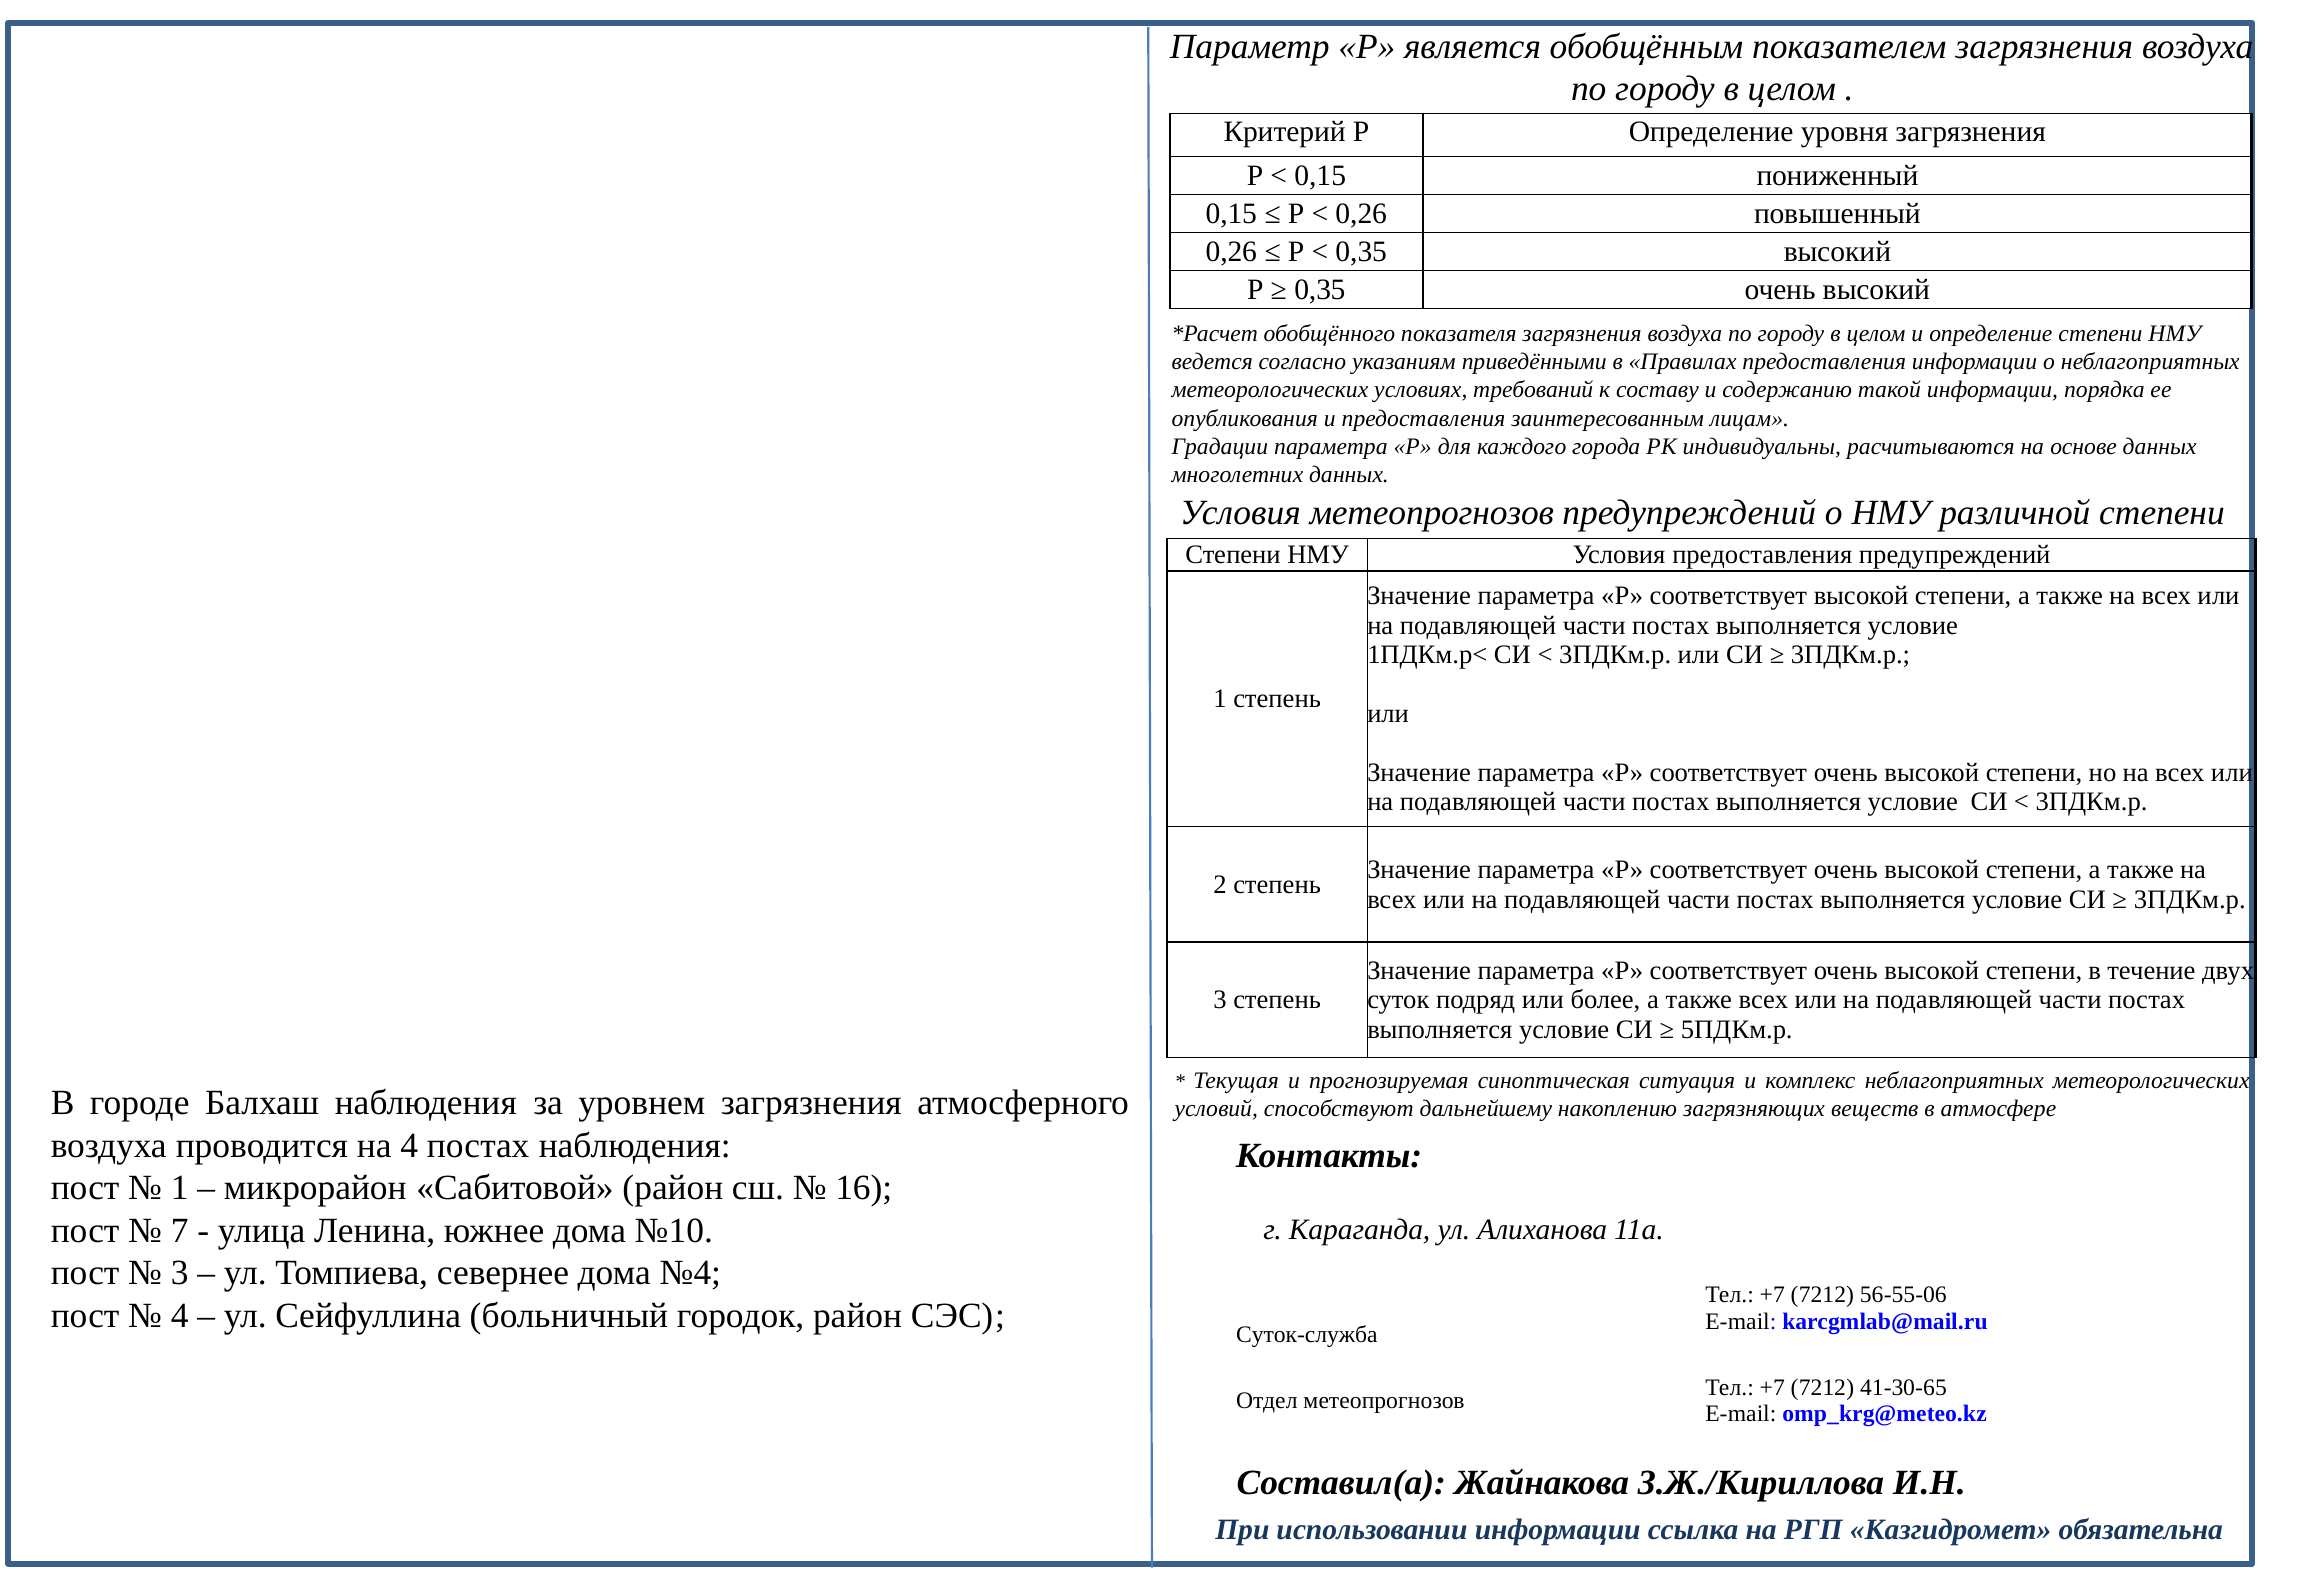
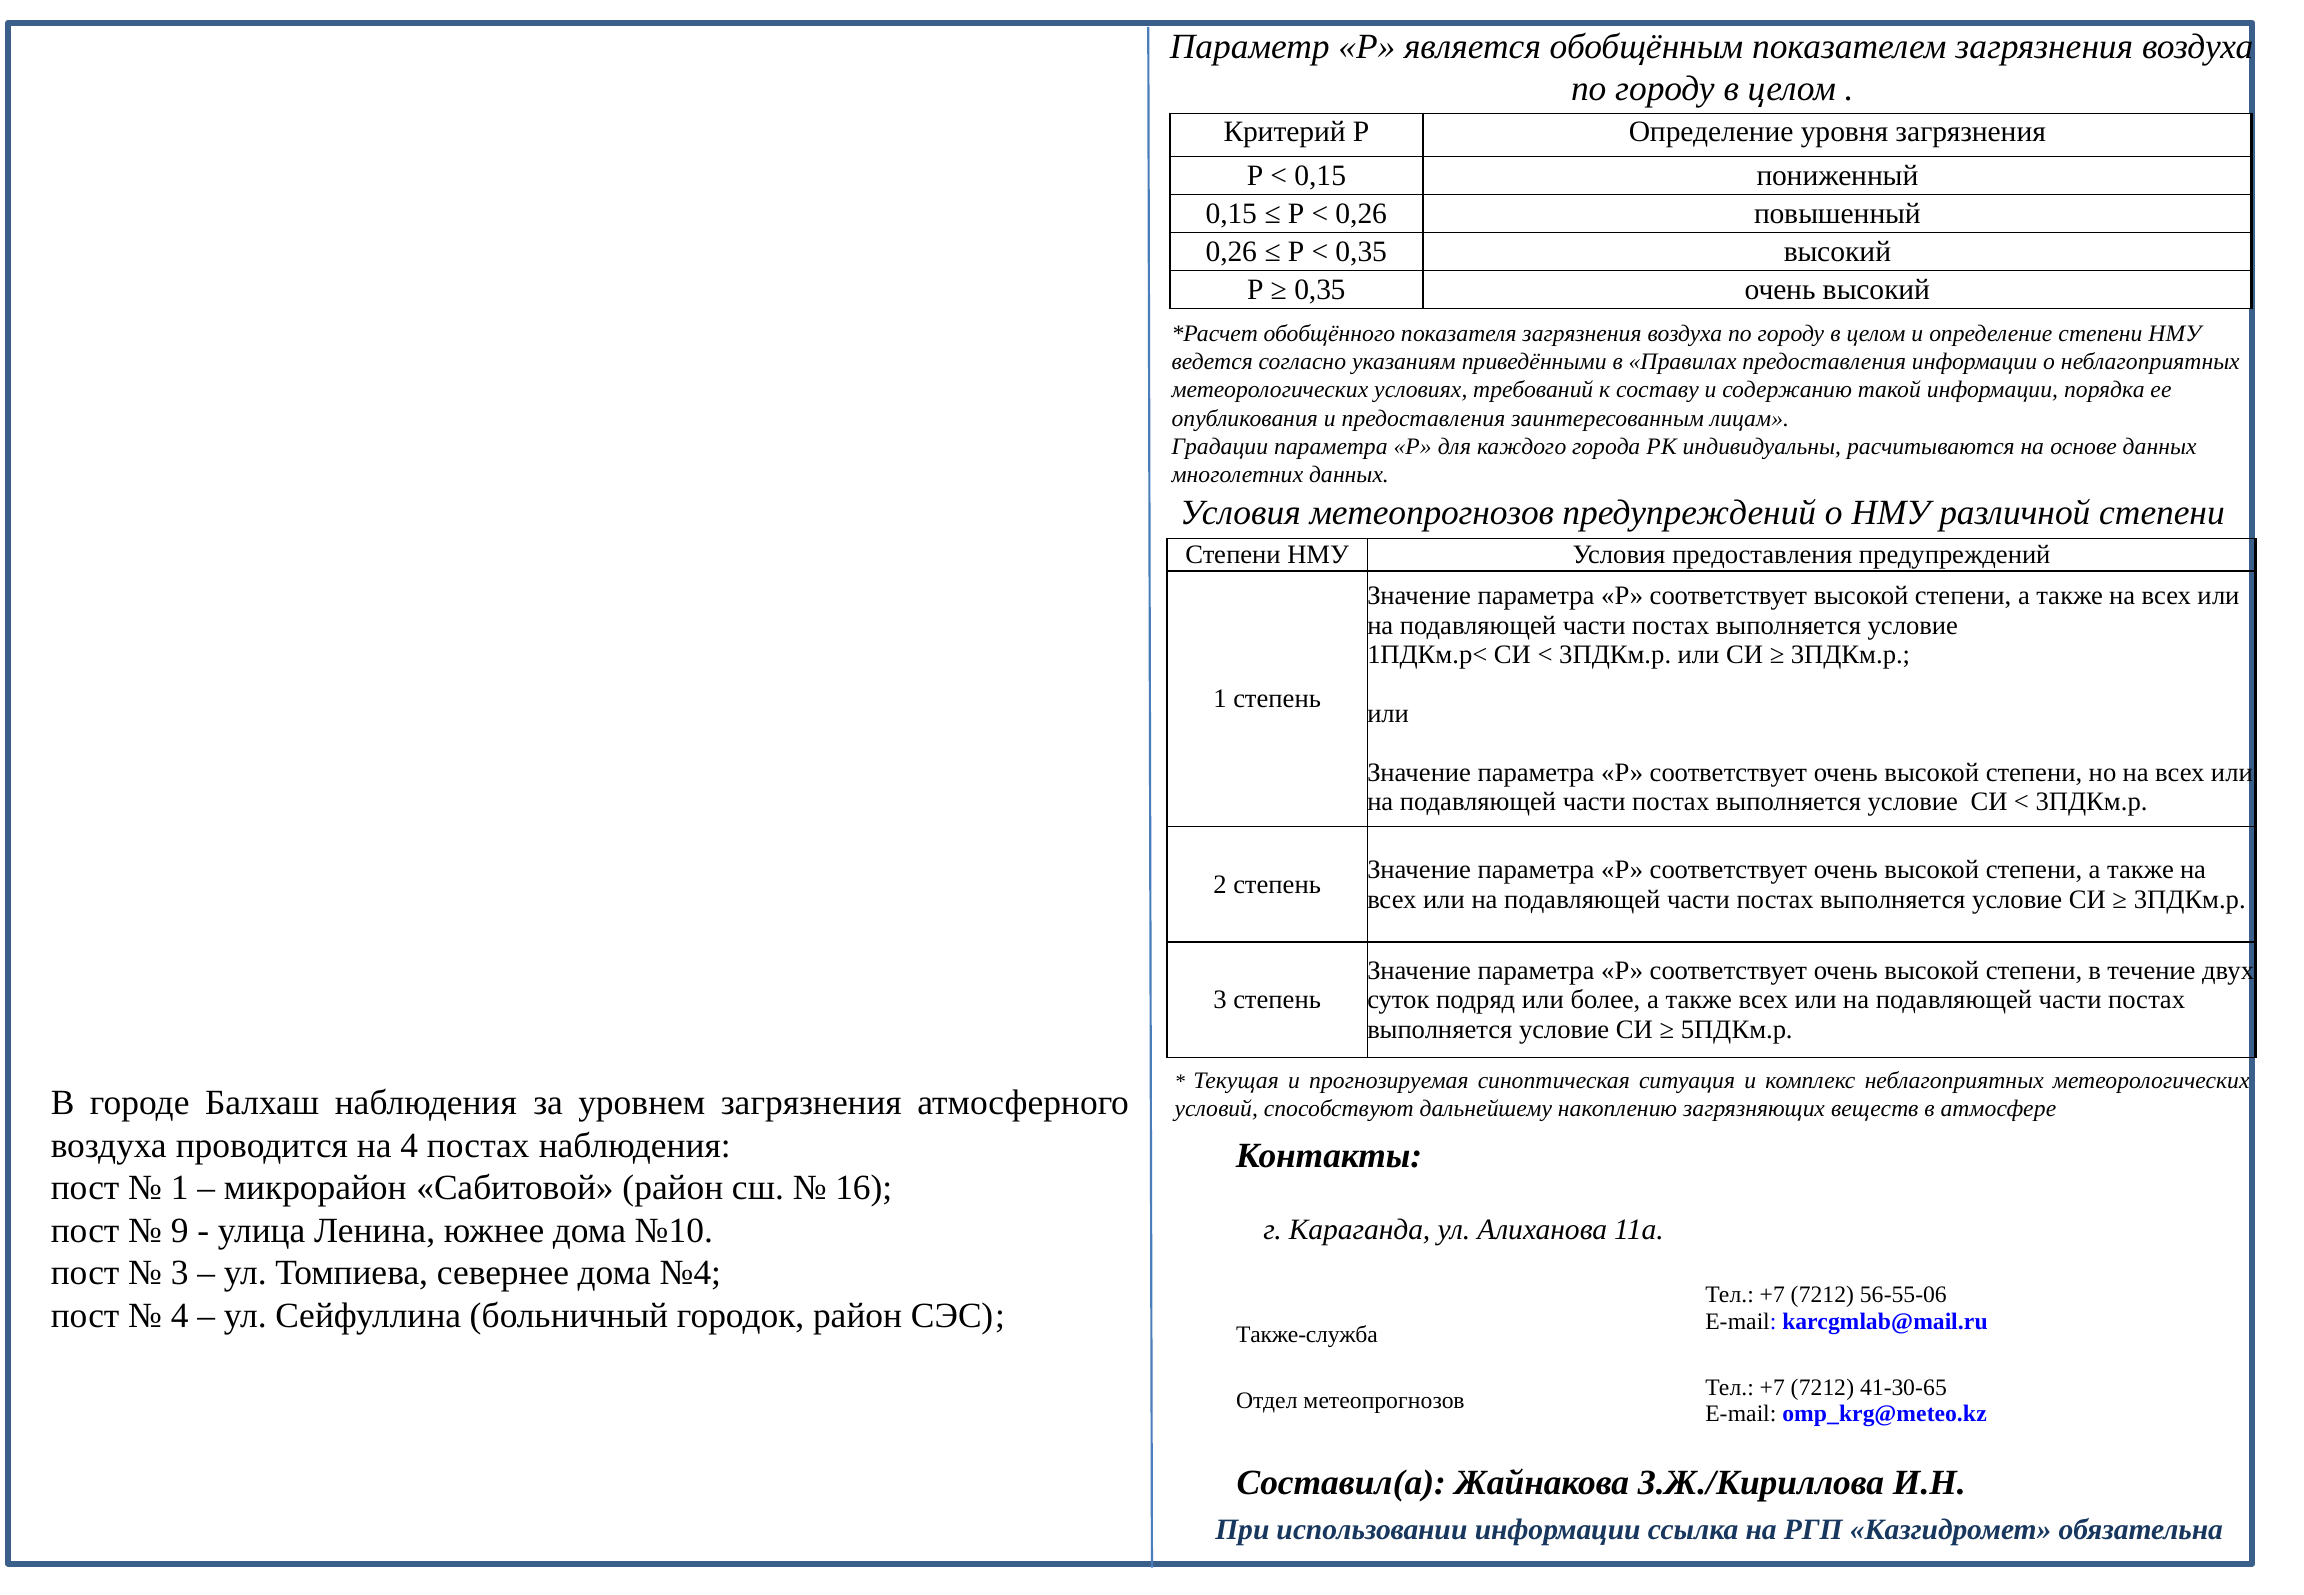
7: 7 -> 9
Суток-служба: Суток-служба -> Также-служба
